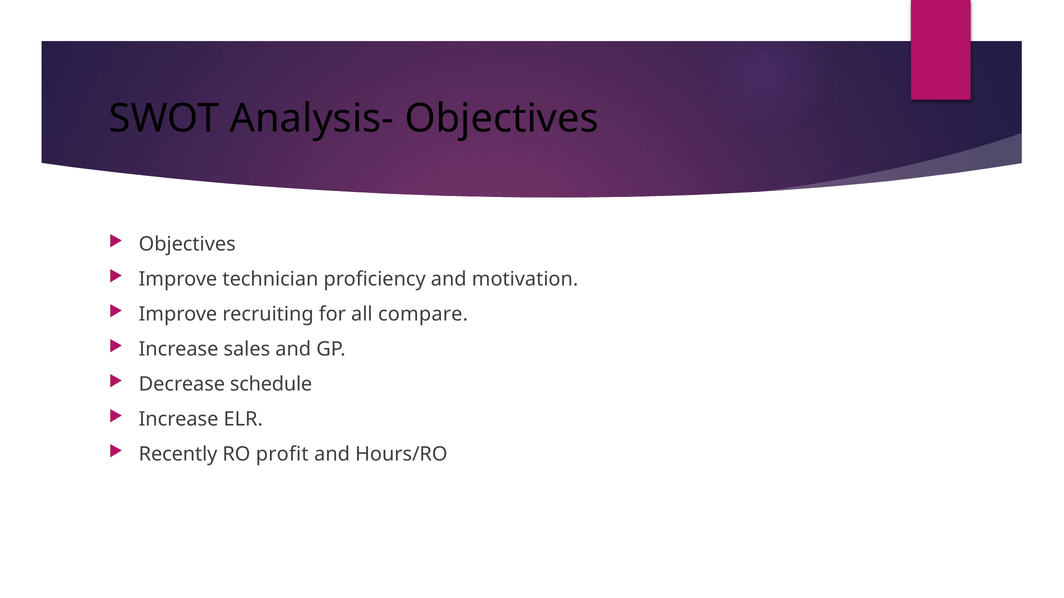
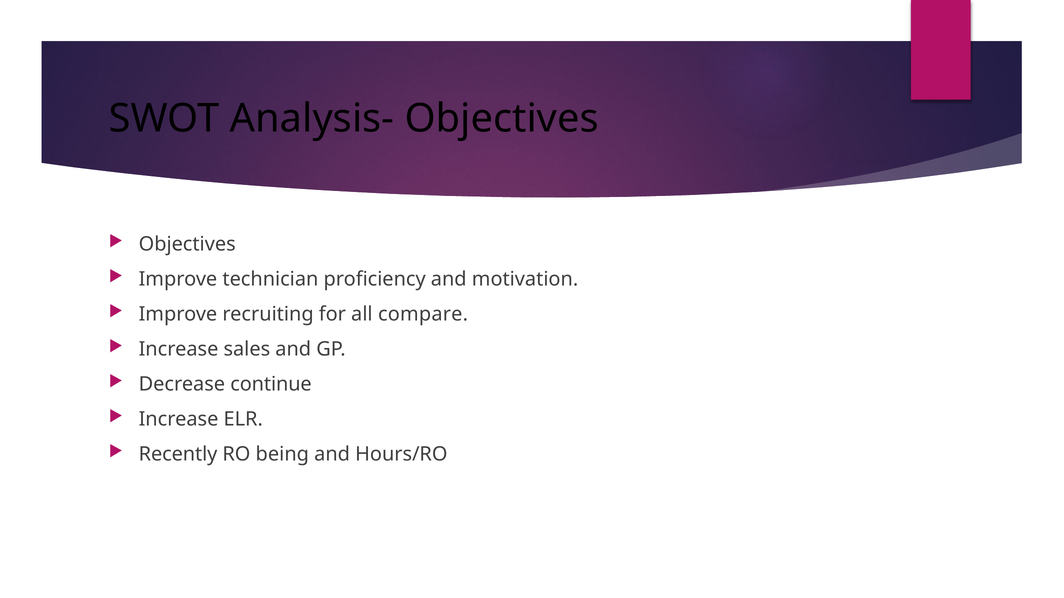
schedule: schedule -> continue
profit: profit -> being
